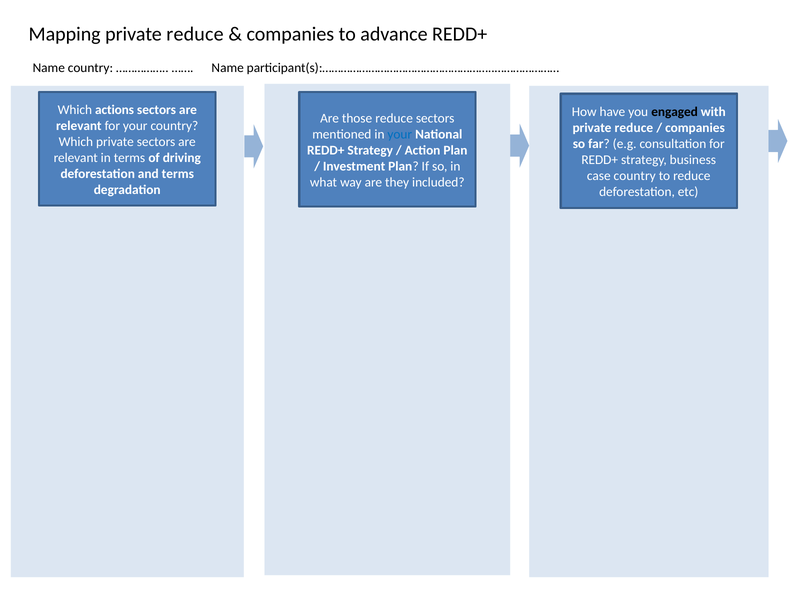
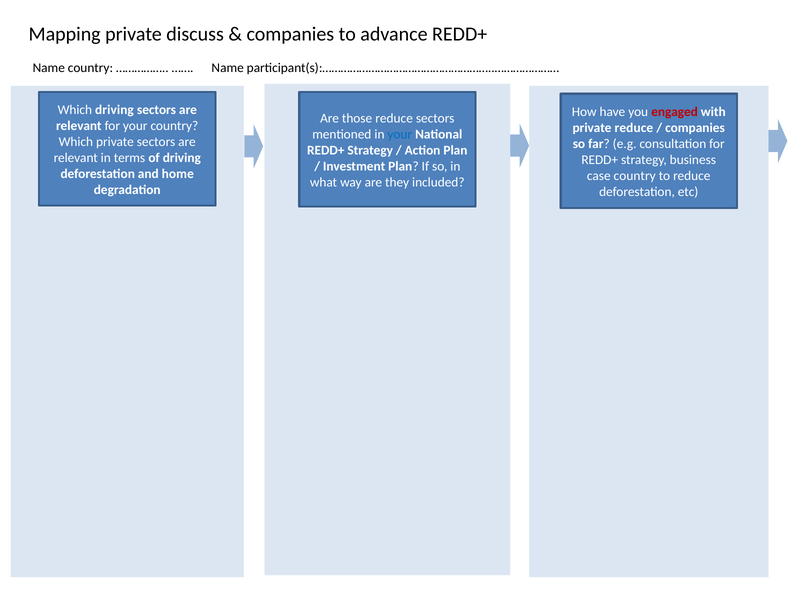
Mapping private reduce: reduce -> discuss
Which actions: actions -> driving
engaged colour: black -> red
and terms: terms -> home
